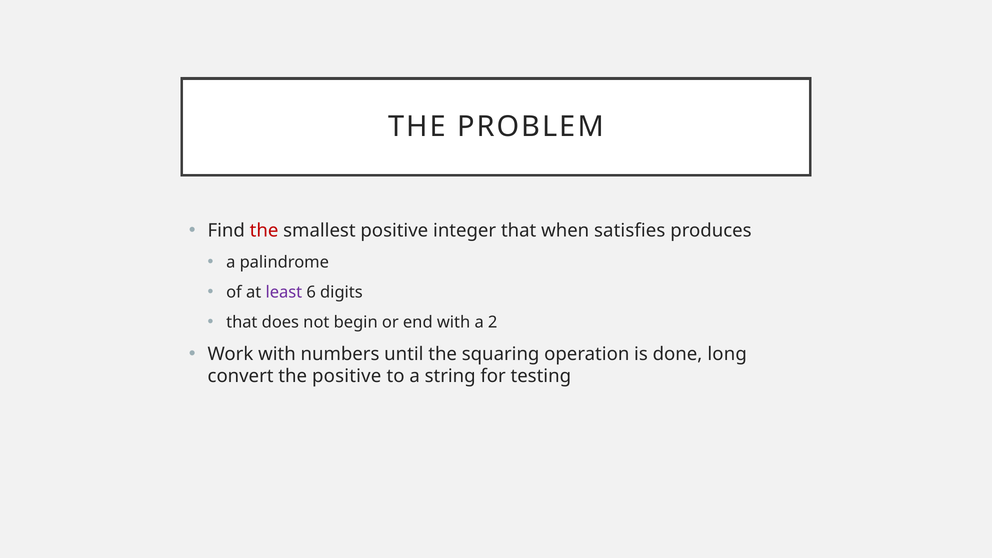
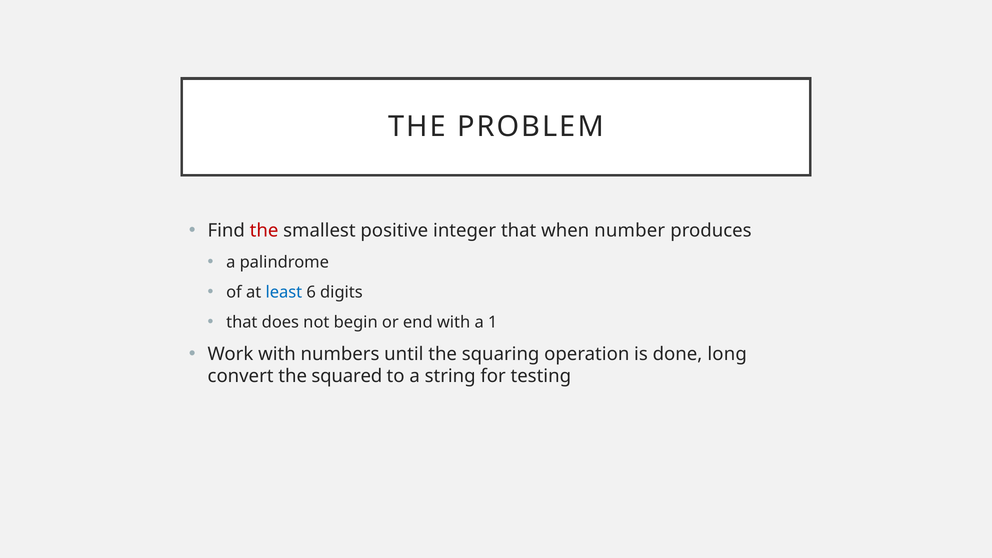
satisfies: satisfies -> number
least colour: purple -> blue
2: 2 -> 1
the positive: positive -> squared
